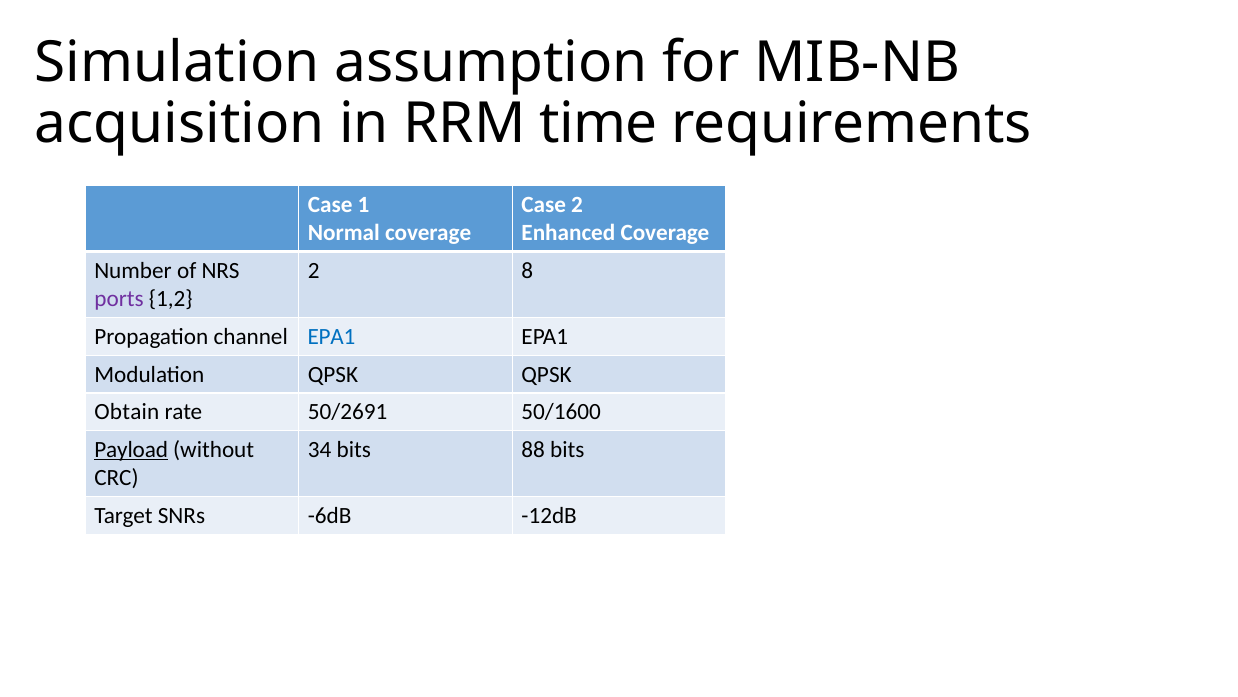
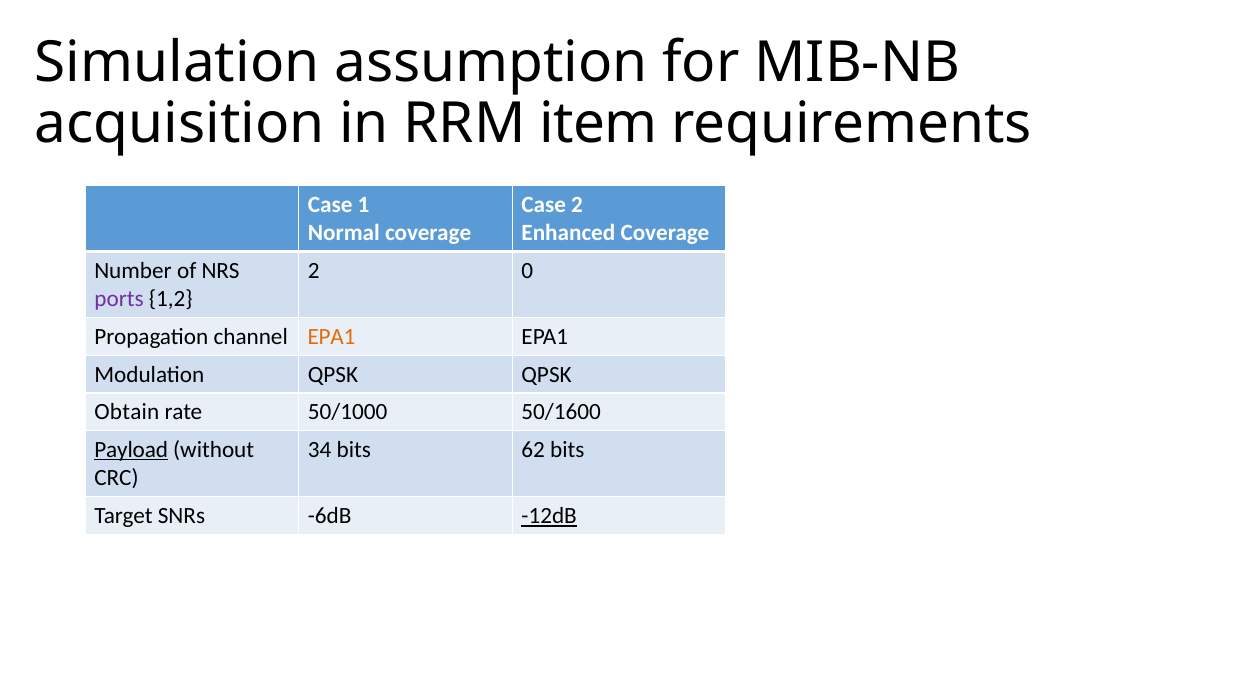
time: time -> item
8: 8 -> 0
EPA1 at (331, 336) colour: blue -> orange
50/2691: 50/2691 -> 50/1000
88: 88 -> 62
-12dB underline: none -> present
